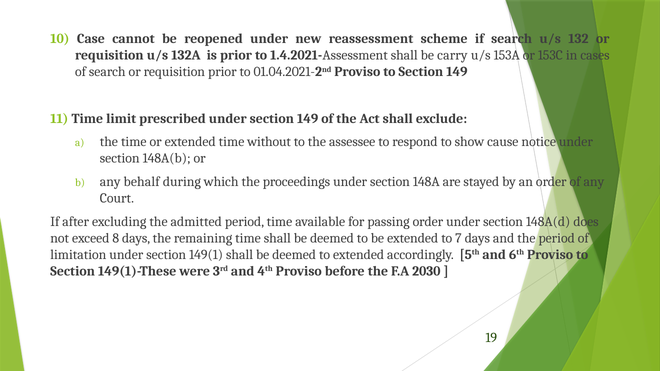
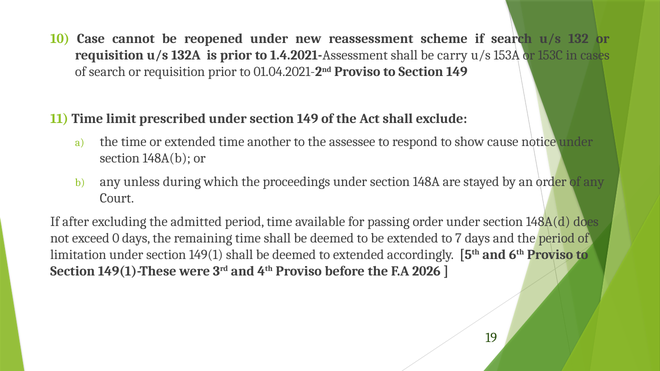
without: without -> another
behalf: behalf -> unless
8: 8 -> 0
2030: 2030 -> 2026
